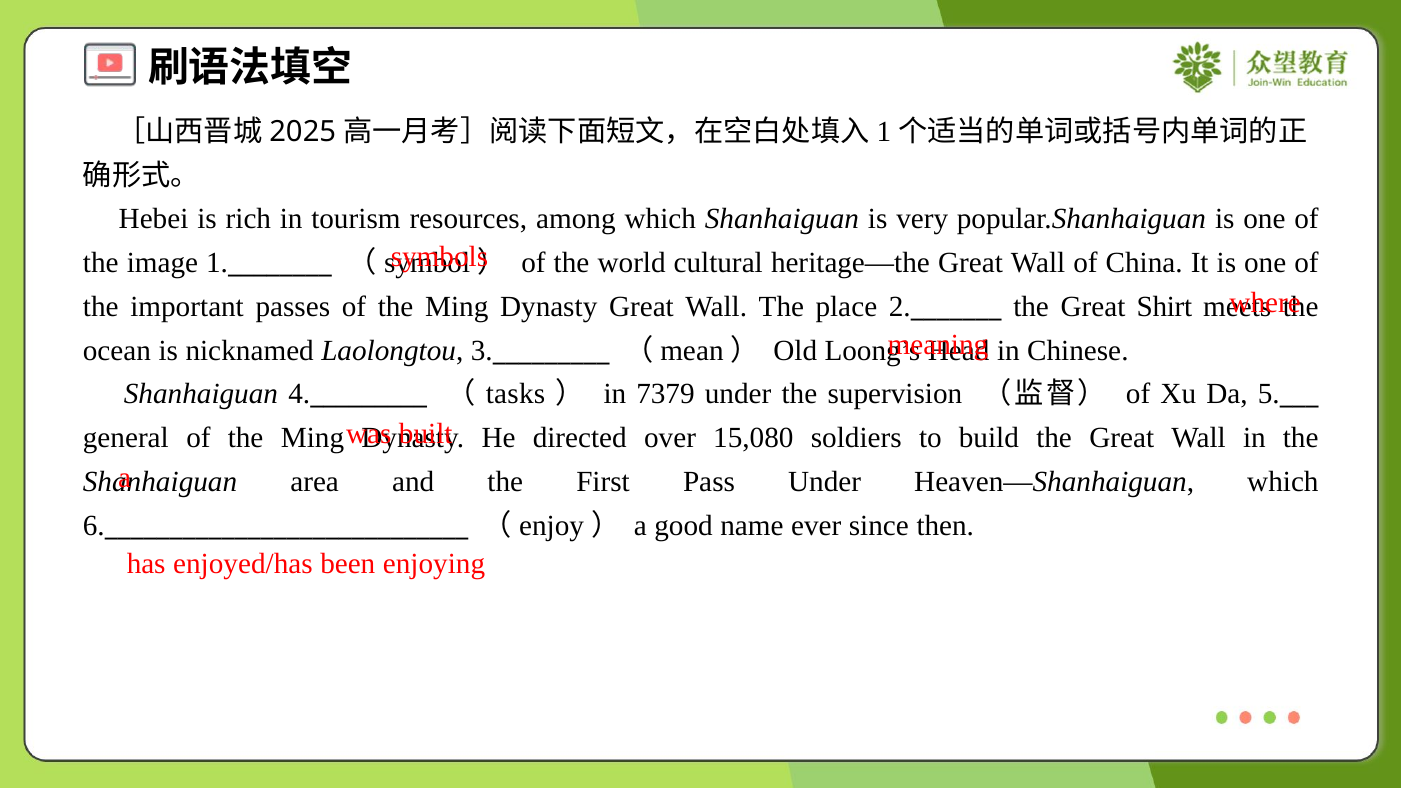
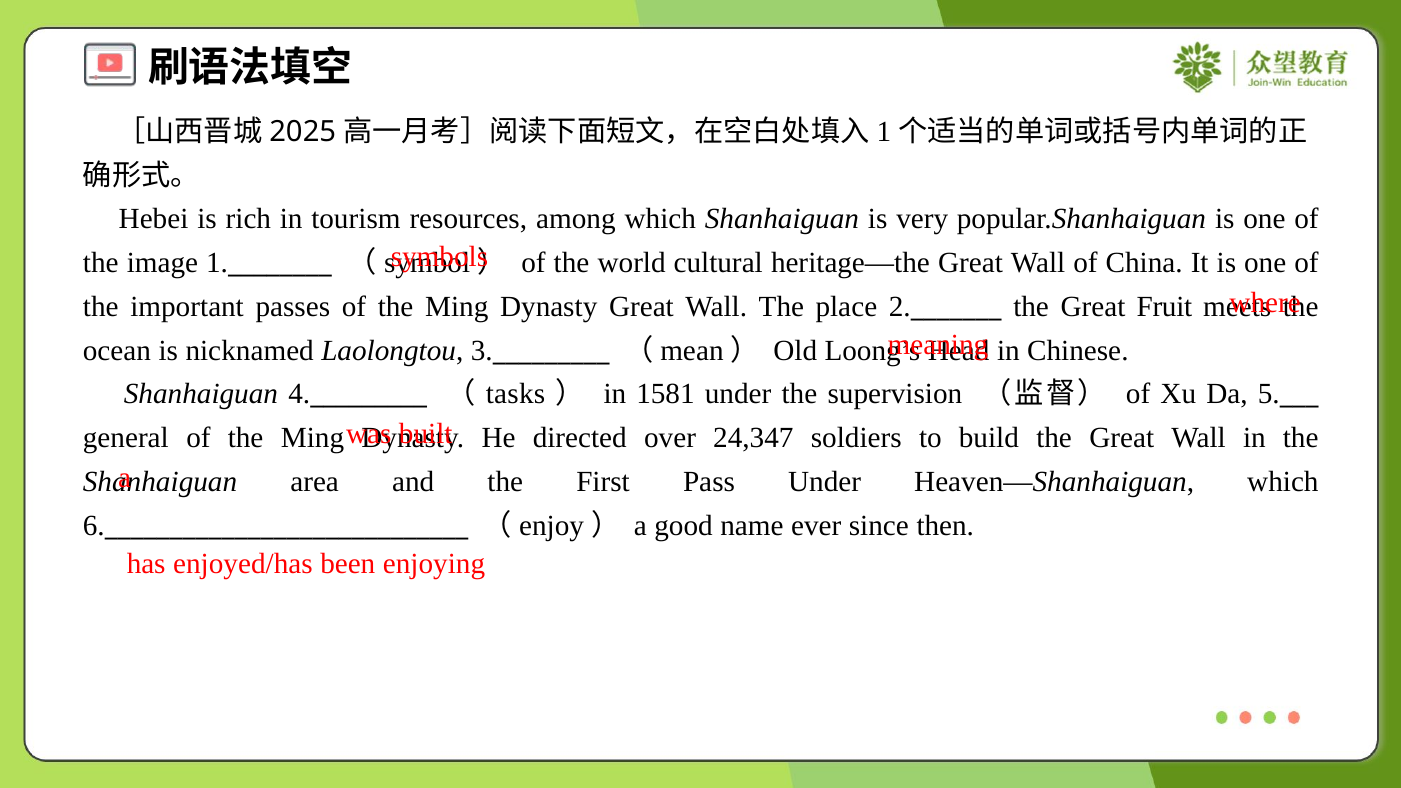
Shirt: Shirt -> Fruit
7379: 7379 -> 1581
15,080: 15,080 -> 24,347
